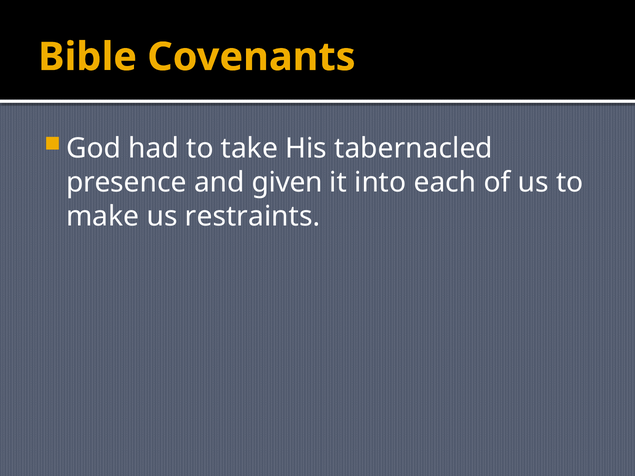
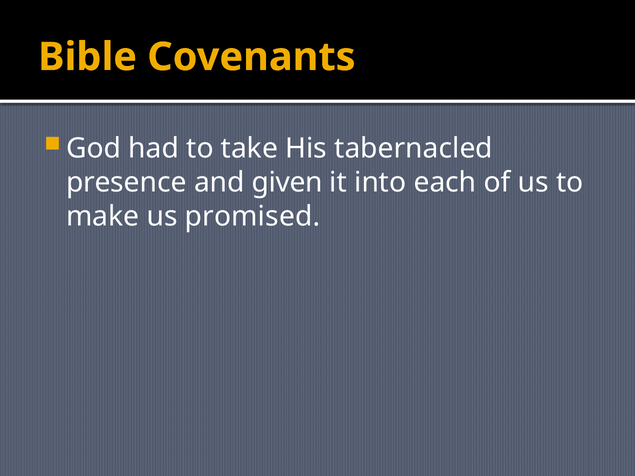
restraints: restraints -> promised
